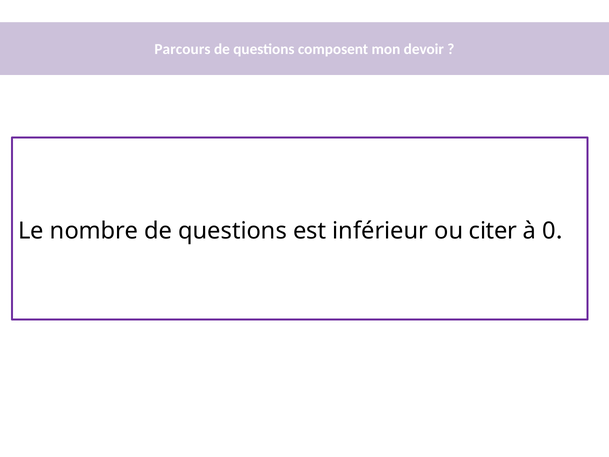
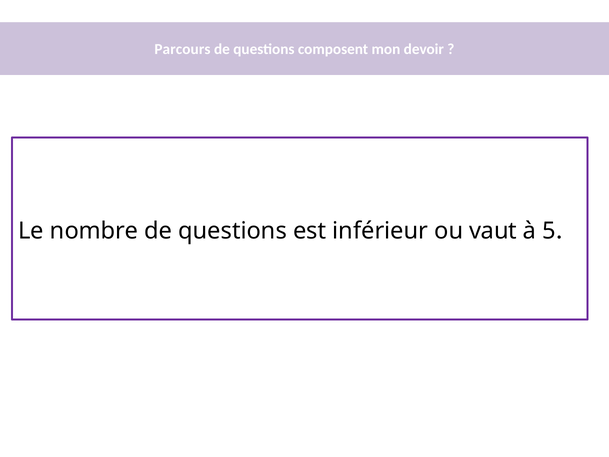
citer: citer -> vaut
0: 0 -> 5
